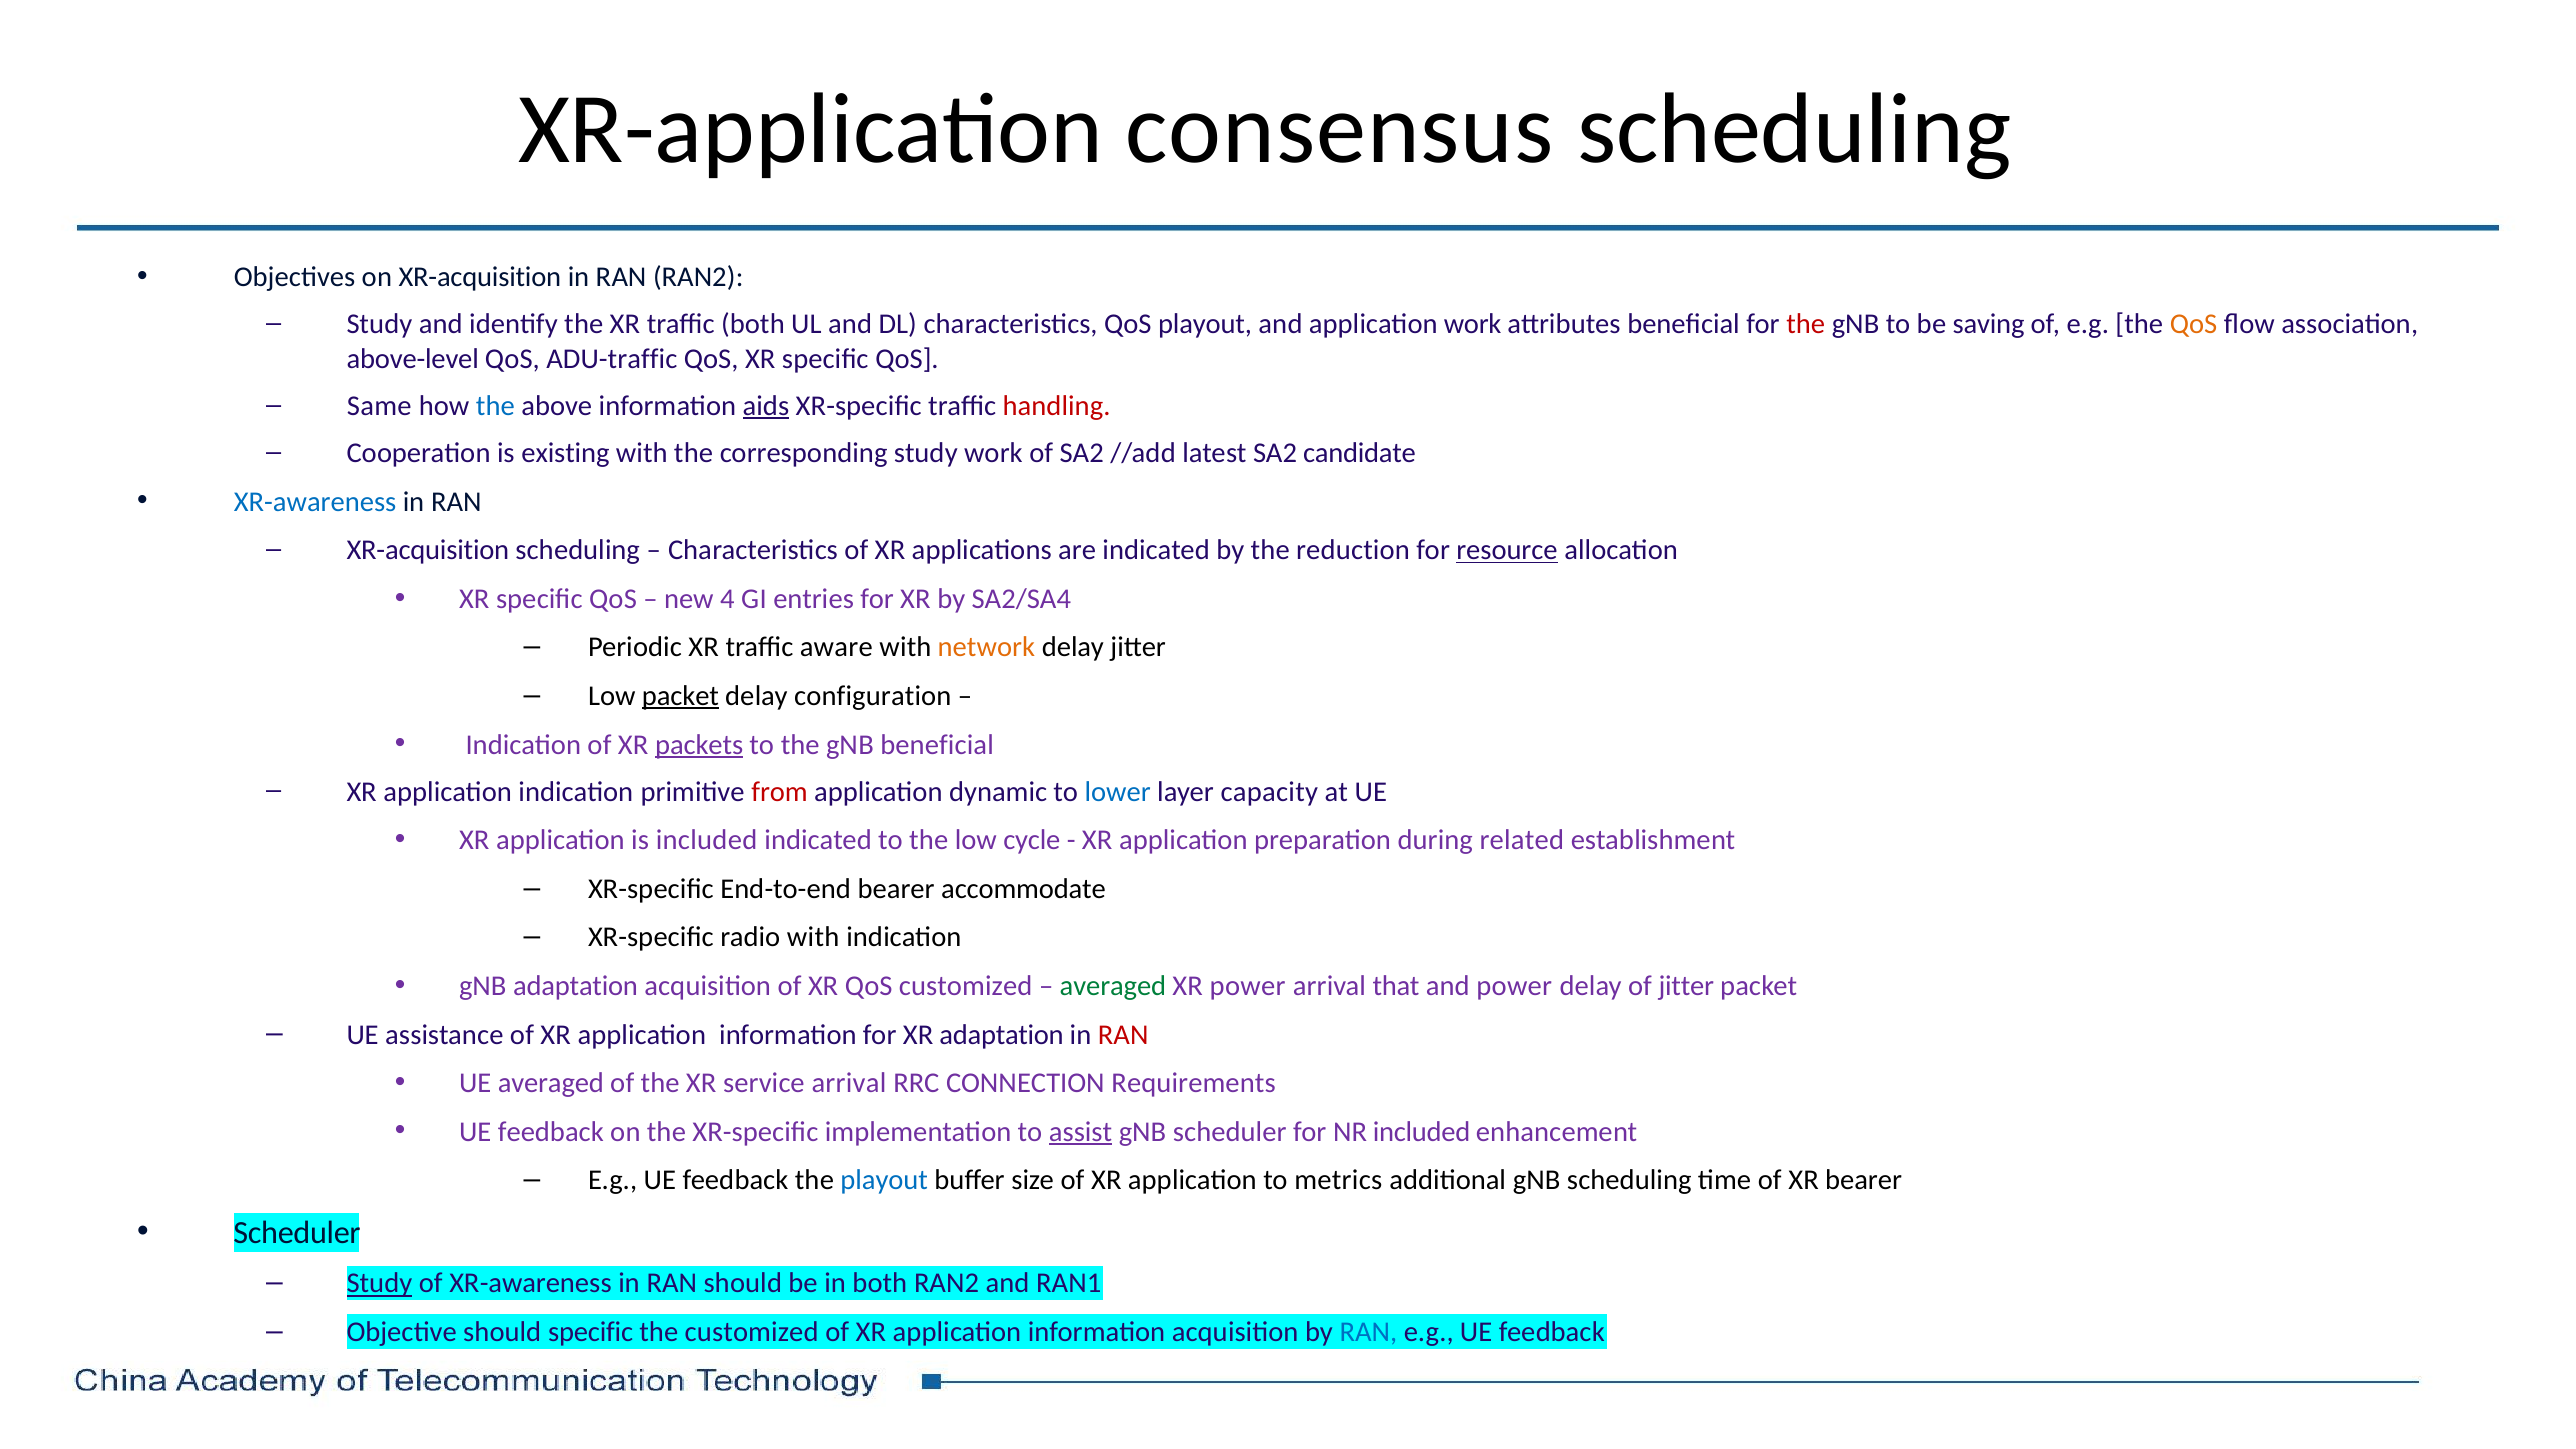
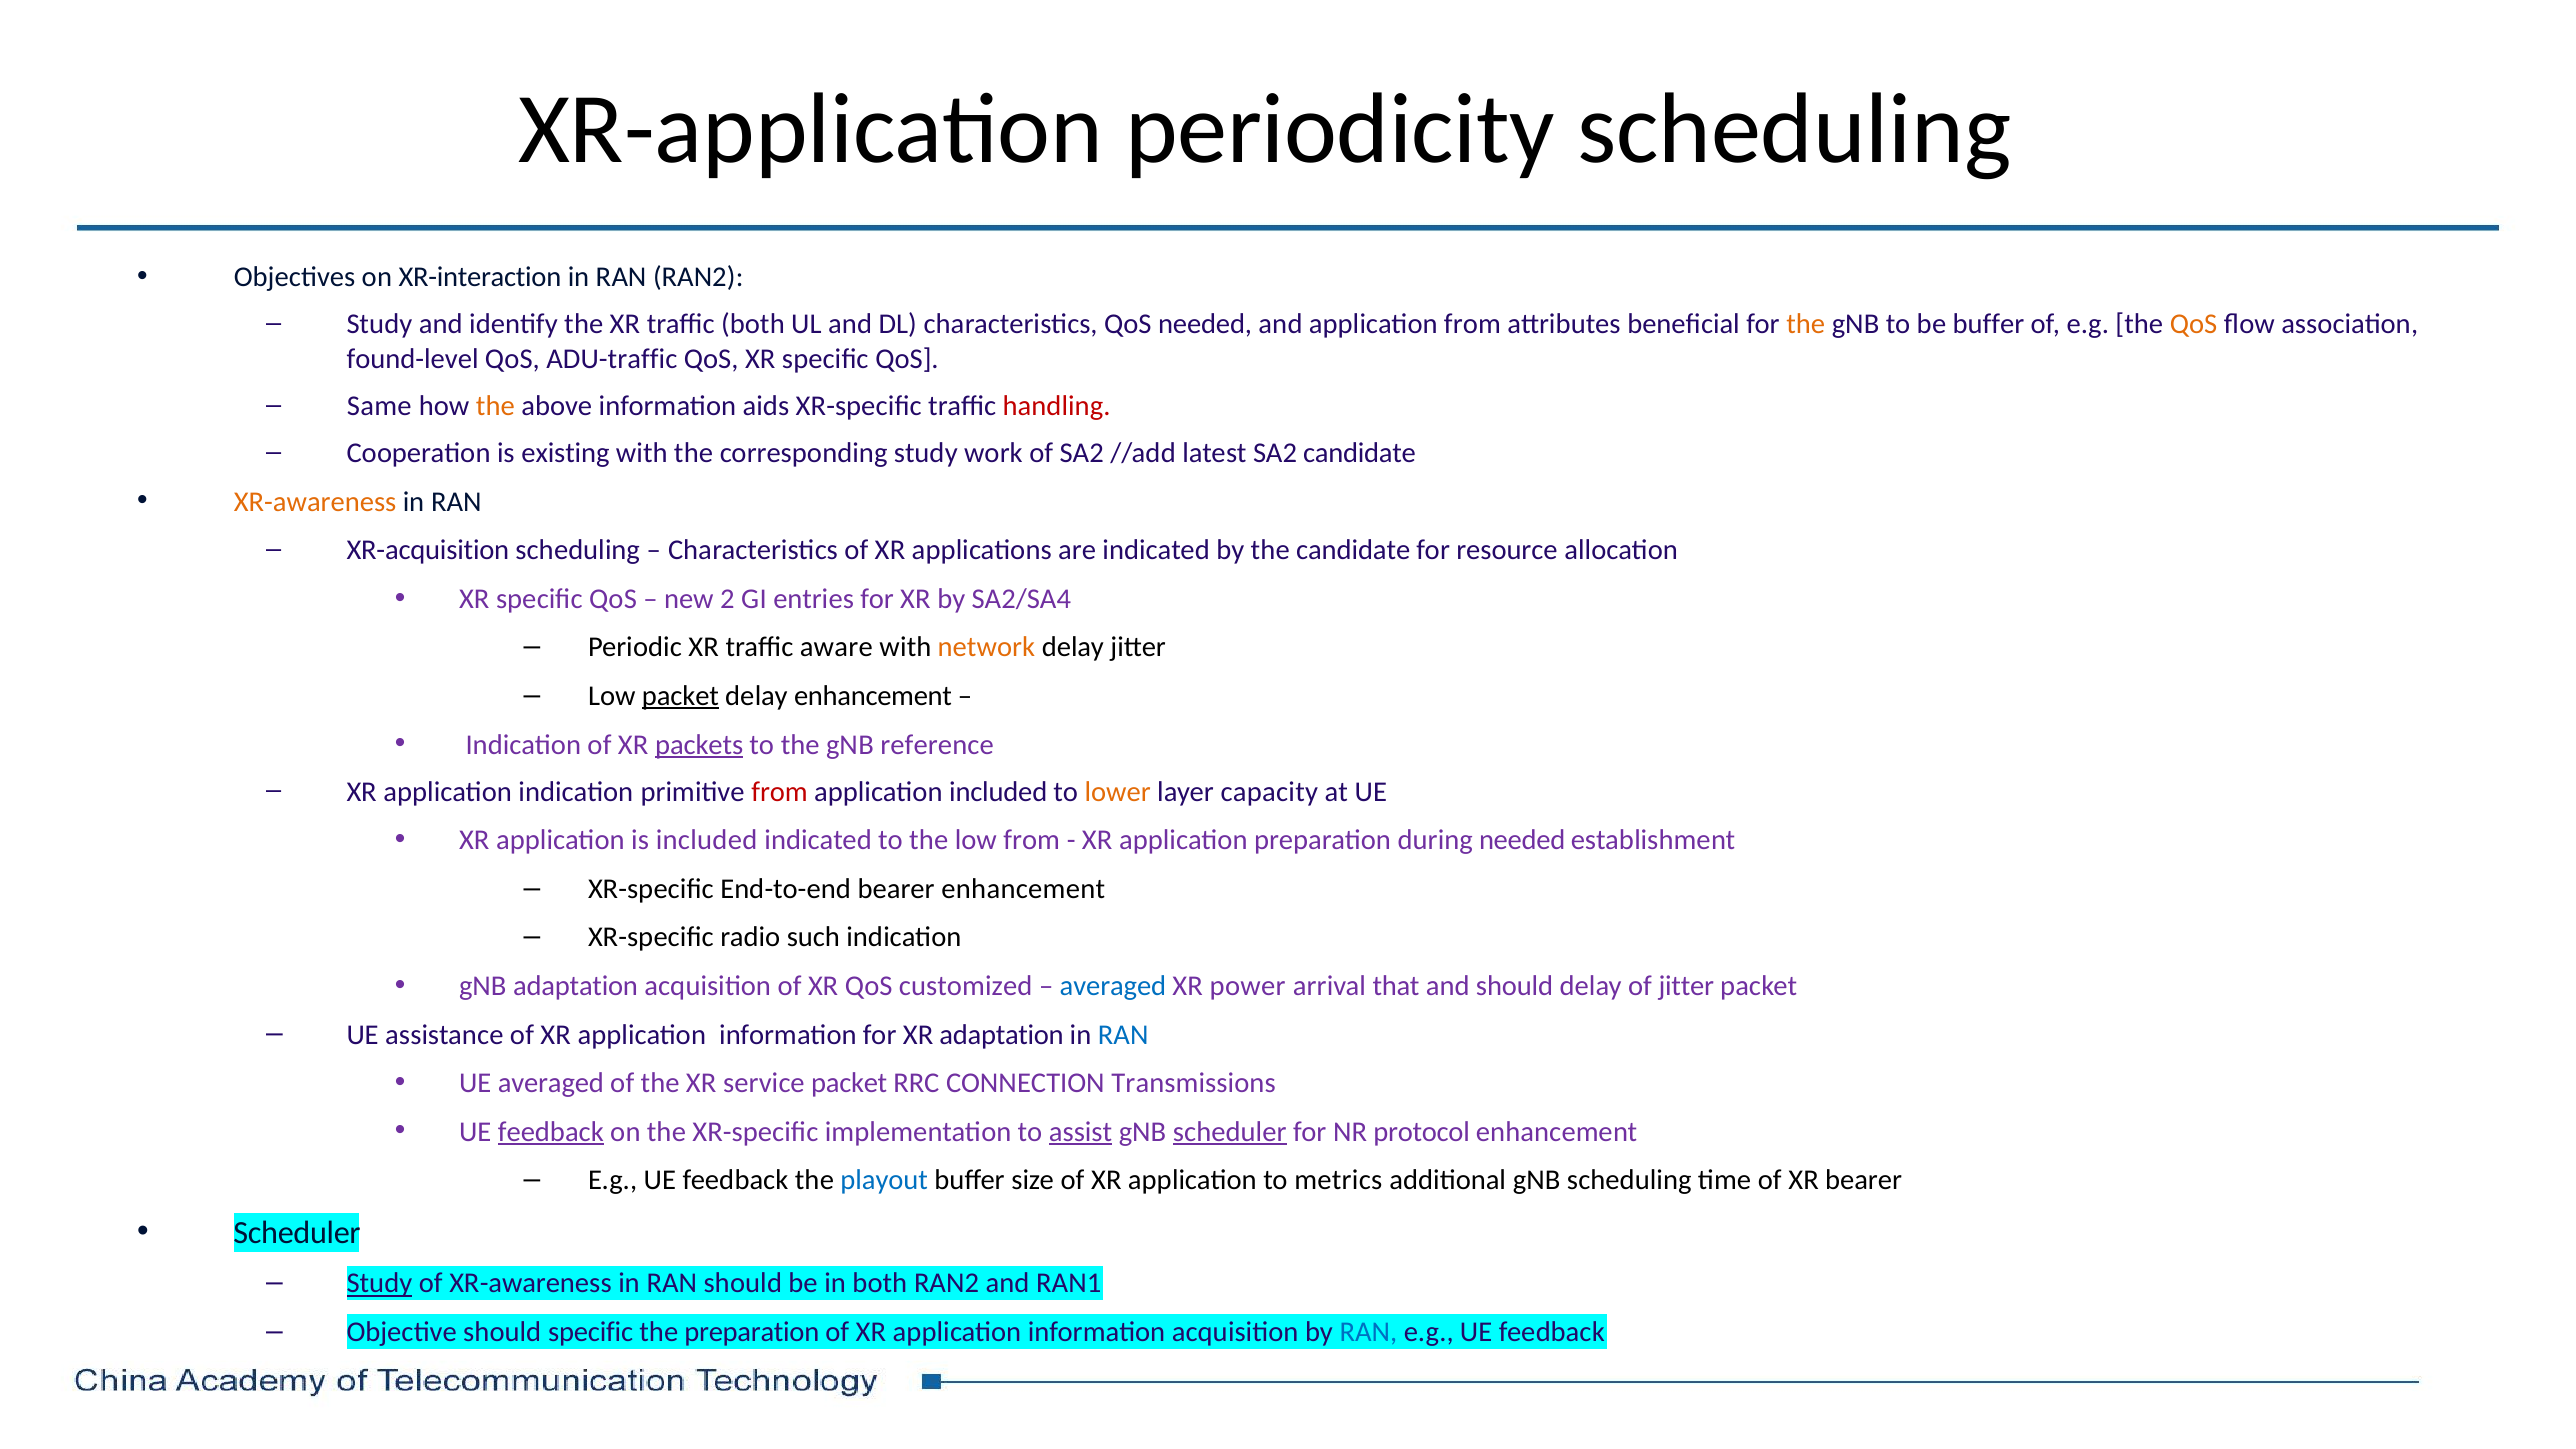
consensus: consensus -> periodicity
on XR-acquisition: XR-acquisition -> XR-interaction
QoS playout: playout -> needed
application work: work -> from
the at (1806, 325) colour: red -> orange
be saving: saving -> buffer
above-level: above-level -> found-level
the at (495, 406) colour: blue -> orange
aids underline: present -> none
XR-awareness at (315, 502) colour: blue -> orange
the reduction: reduction -> candidate
resource underline: present -> none
4: 4 -> 2
delay configuration: configuration -> enhancement
gNB beneficial: beneficial -> reference
application dynamic: dynamic -> included
lower colour: blue -> orange
low cycle: cycle -> from
during related: related -> needed
bearer accommodate: accommodate -> enhancement
radio with: with -> such
averaged at (1113, 986) colour: green -> blue
and power: power -> should
RAN at (1123, 1035) colour: red -> blue
service arrival: arrival -> packet
Requirements: Requirements -> Transmissions
feedback at (551, 1132) underline: none -> present
scheduler at (1230, 1132) underline: none -> present
NR included: included -> protocol
the customized: customized -> preparation
